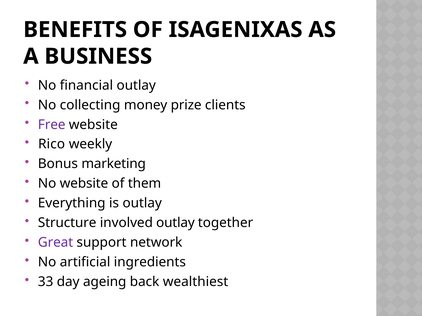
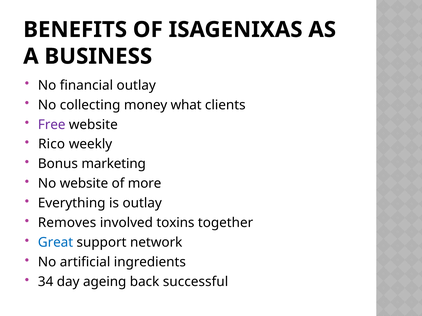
prize: prize -> what
them: them -> more
Structure: Structure -> Removes
involved outlay: outlay -> toxins
Great colour: purple -> blue
33: 33 -> 34
wealthiest: wealthiest -> successful
